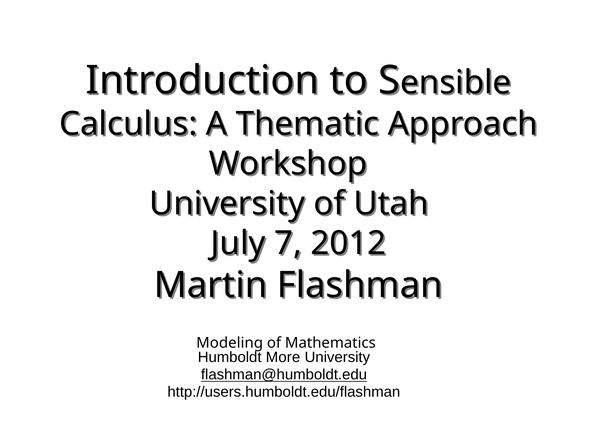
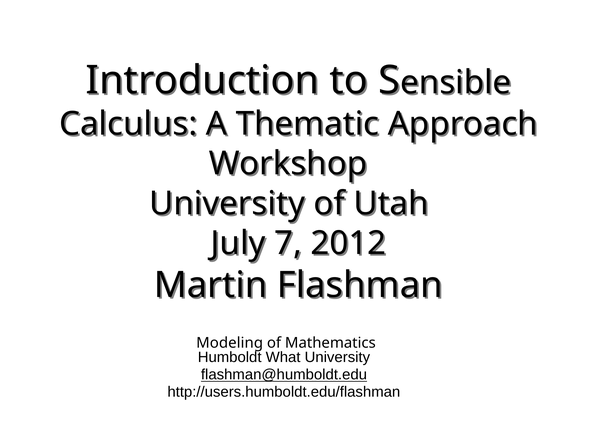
More: More -> What
